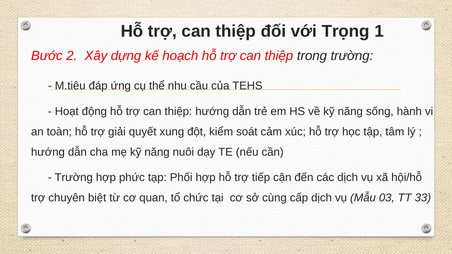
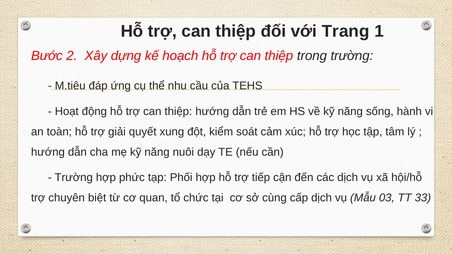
Trọng: Trọng -> Trang
